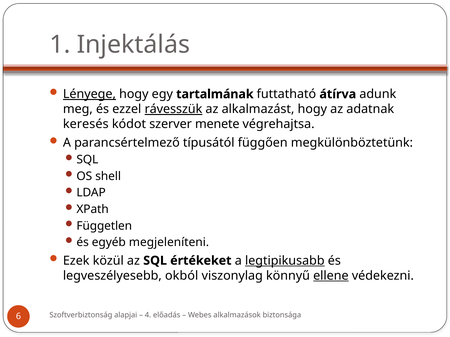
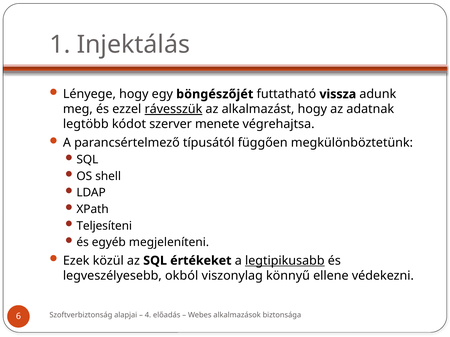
Lényege underline: present -> none
tartalmának: tartalmának -> böngészőjét
átírva: átírva -> vissza
keresés: keresés -> legtöbb
Független: Független -> Teljesíteni
ellene underline: present -> none
